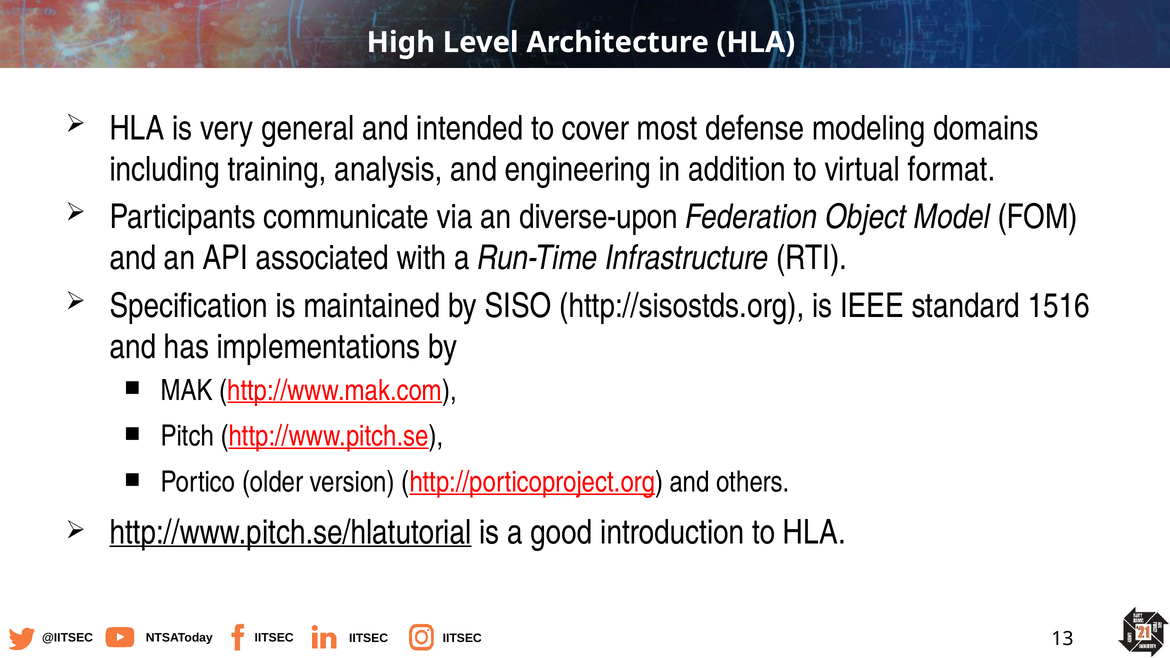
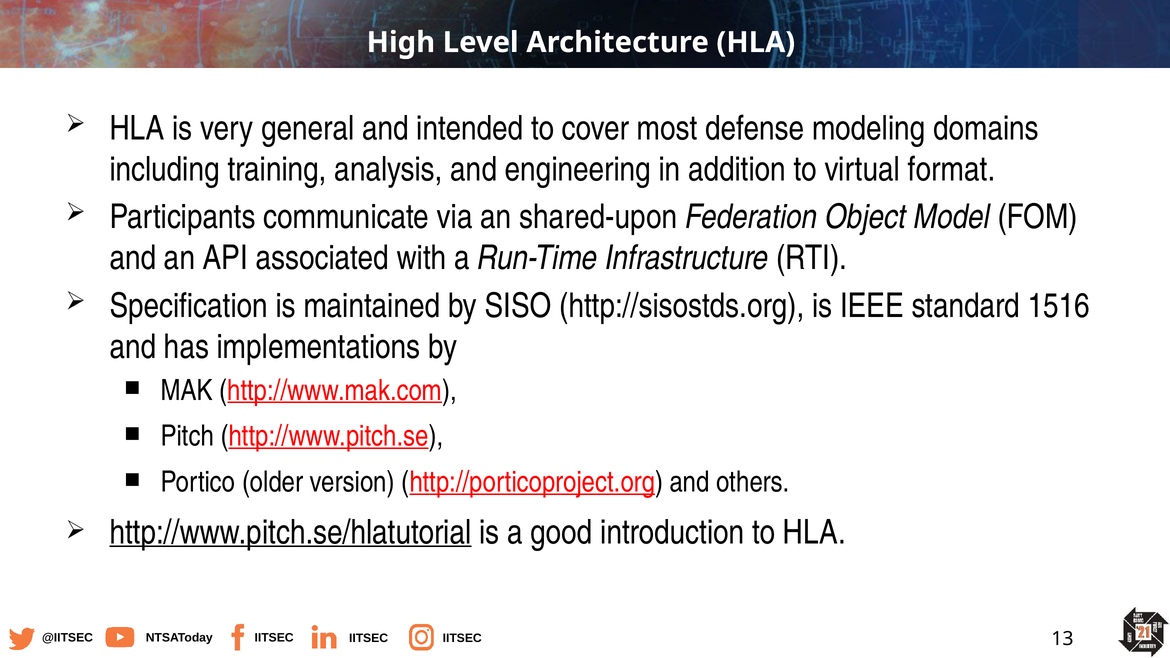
diverse-upon: diverse-upon -> shared-upon
